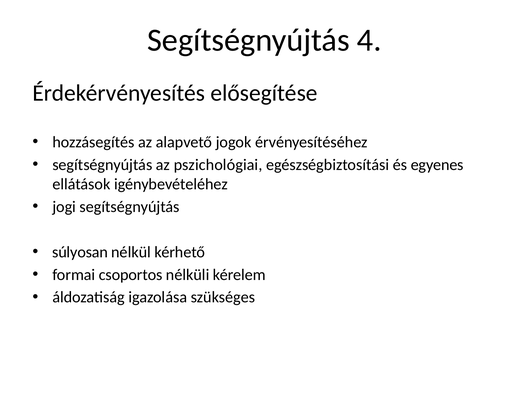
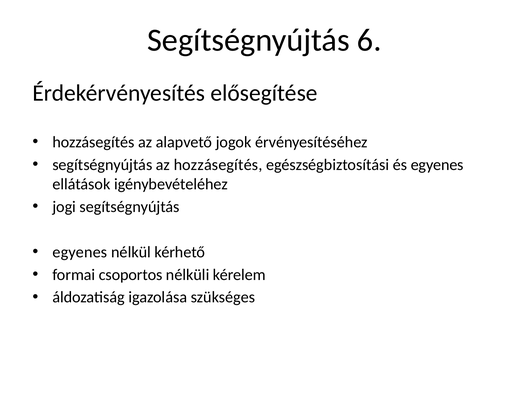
4: 4 -> 6
az pszichológiai: pszichológiai -> hozzásegítés
súlyosan at (80, 252): súlyosan -> egyenes
